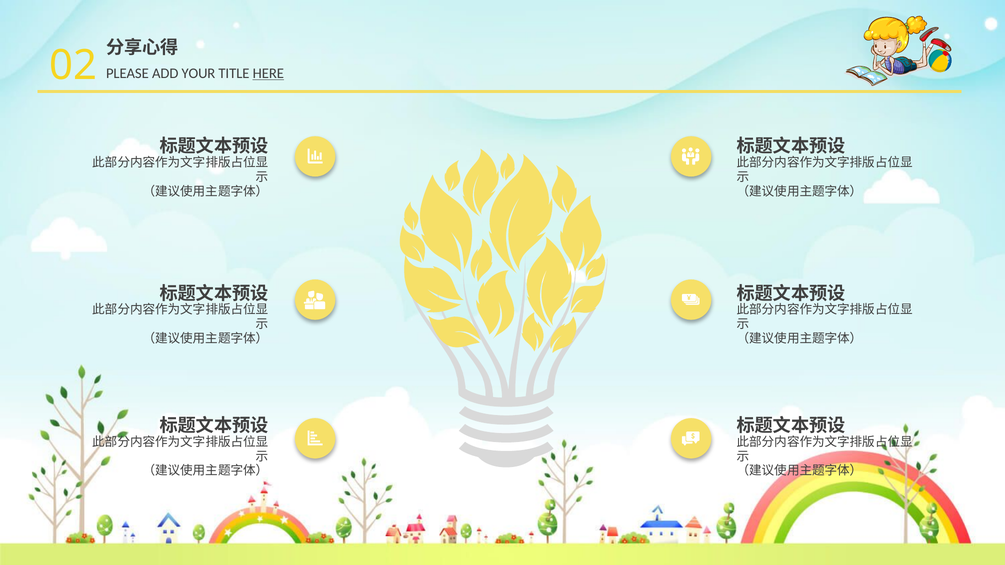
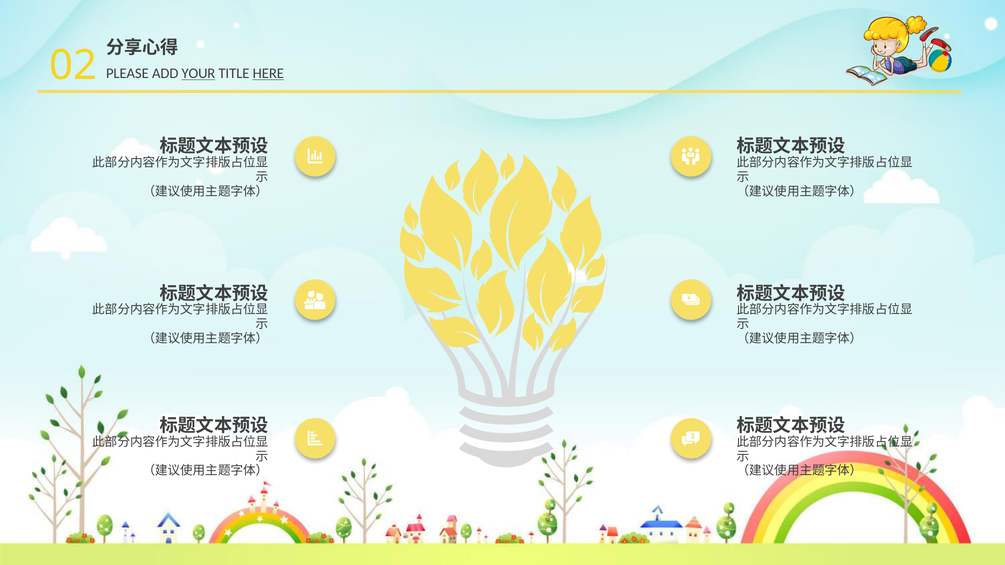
YOUR underline: none -> present
